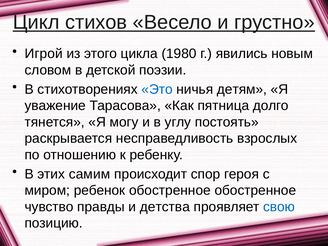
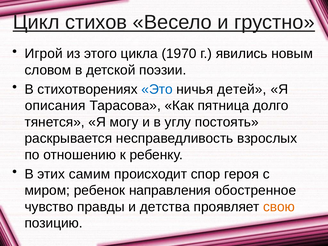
1980: 1980 -> 1970
детям: детям -> детей
уважение: уважение -> описания
ребенок обостренное: обостренное -> направления
свою colour: blue -> orange
